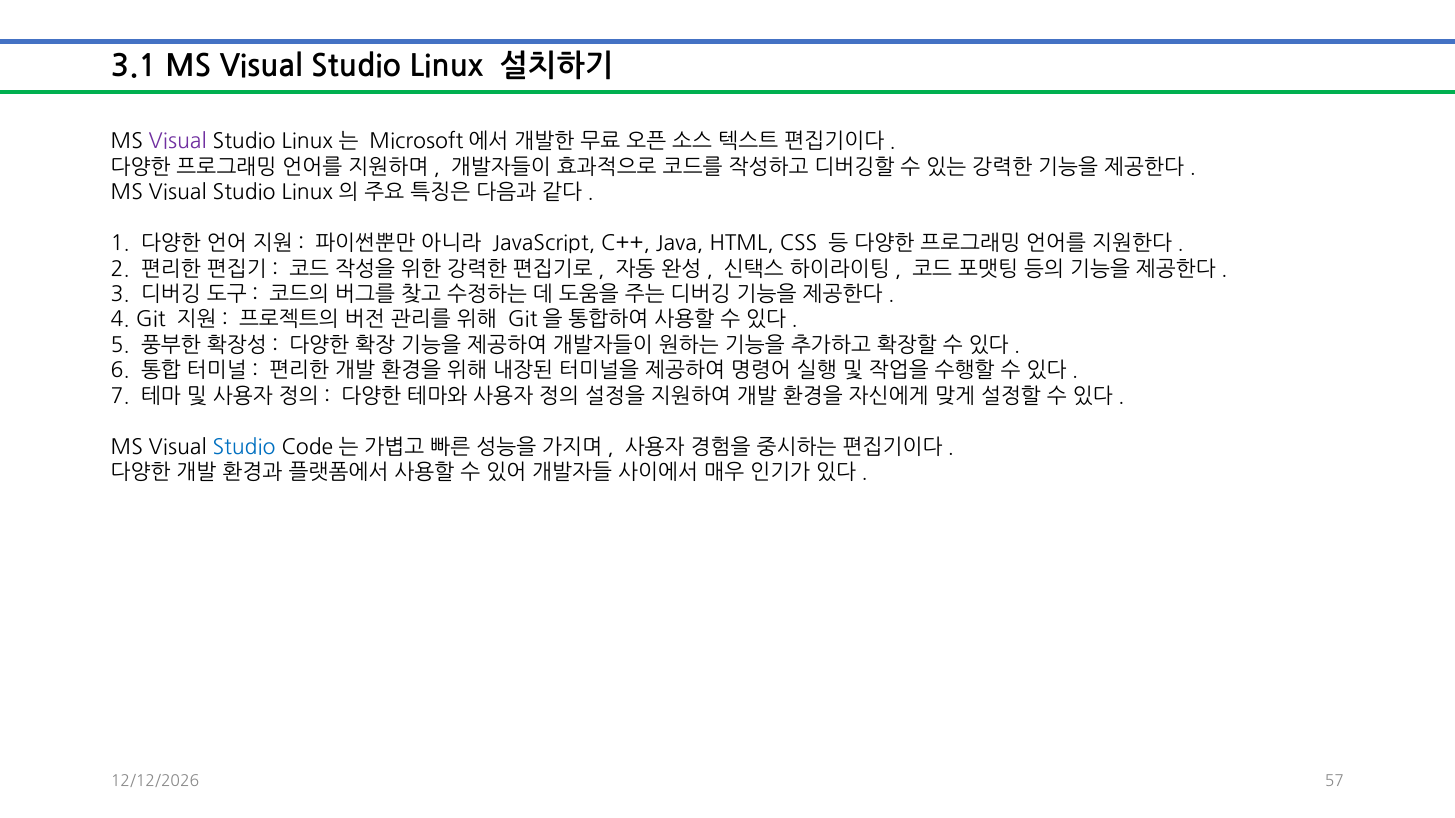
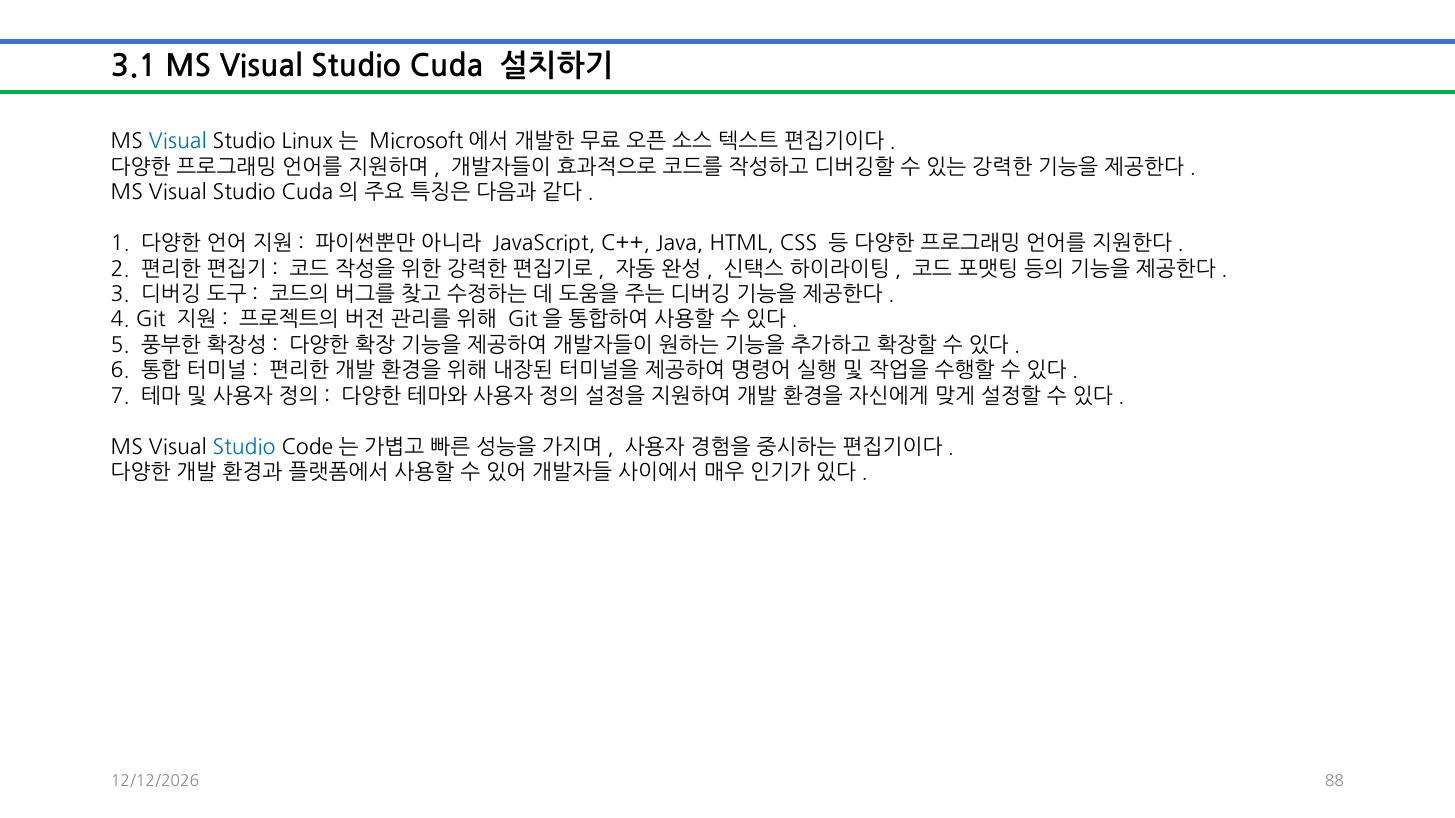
Linux at (447, 67): Linux -> Cuda
Visual at (178, 142) colour: purple -> blue
Linux at (307, 193): Linux -> Cuda
57: 57 -> 88
